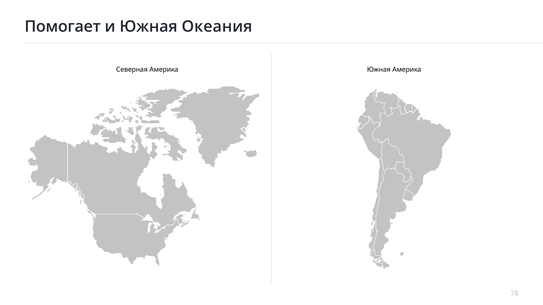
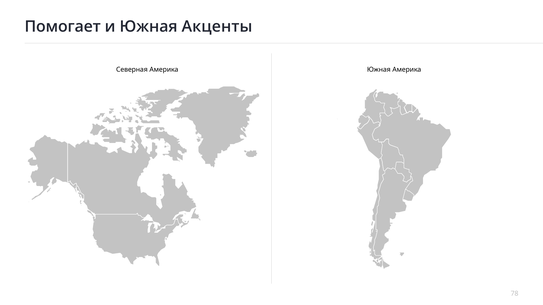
Океания: Океания -> Акценты
